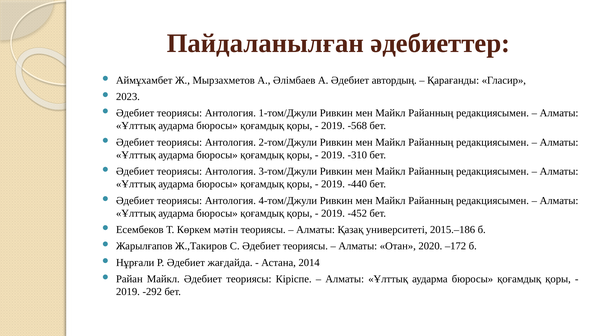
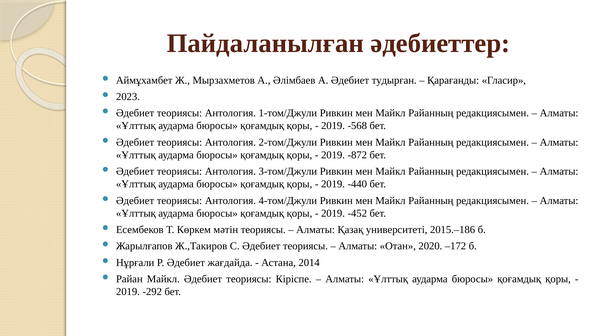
автордың: автордың -> тудырған
-310: -310 -> -872
